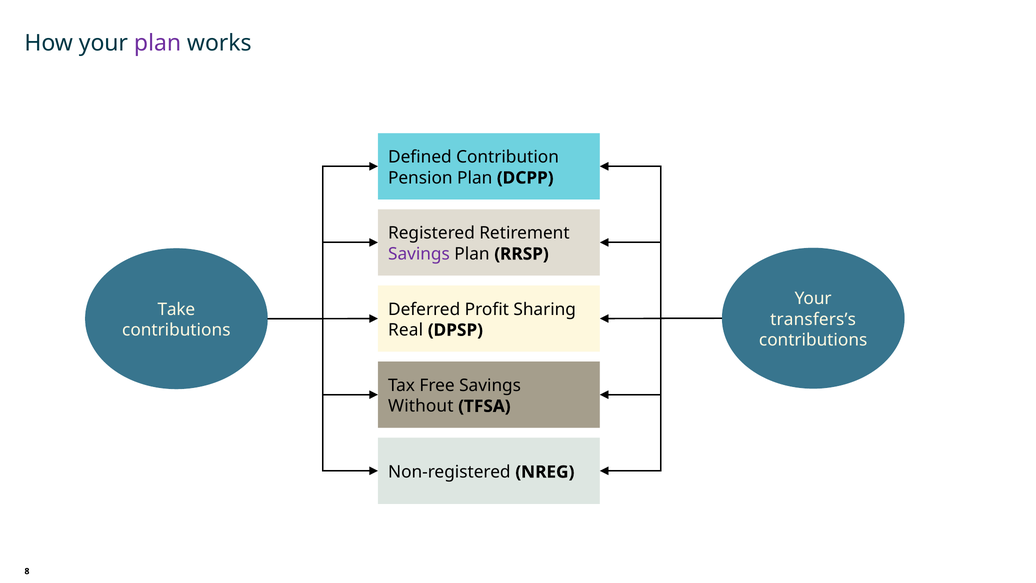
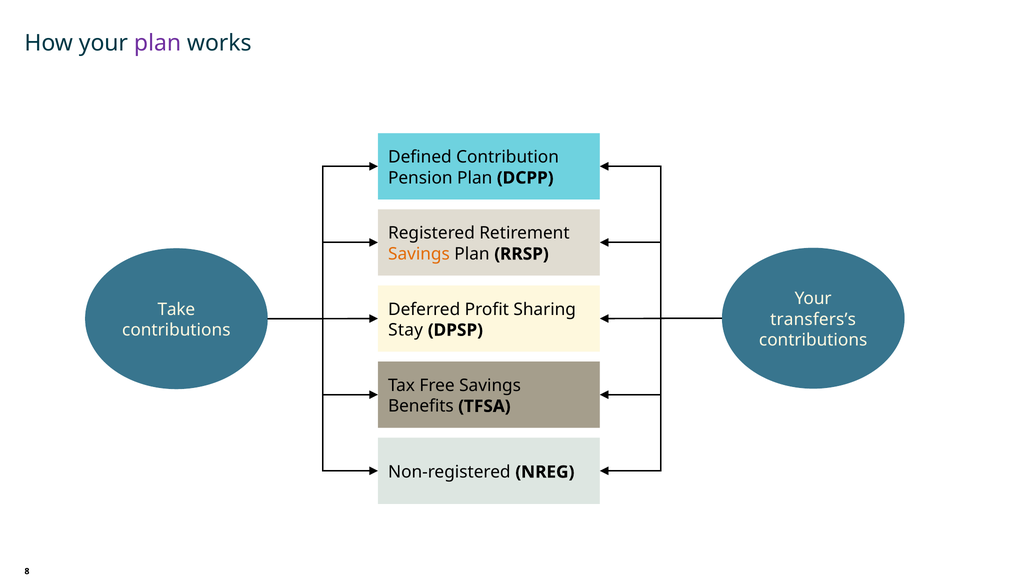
Savings at (419, 254) colour: purple -> orange
Real: Real -> Stay
Without: Without -> Benefits
